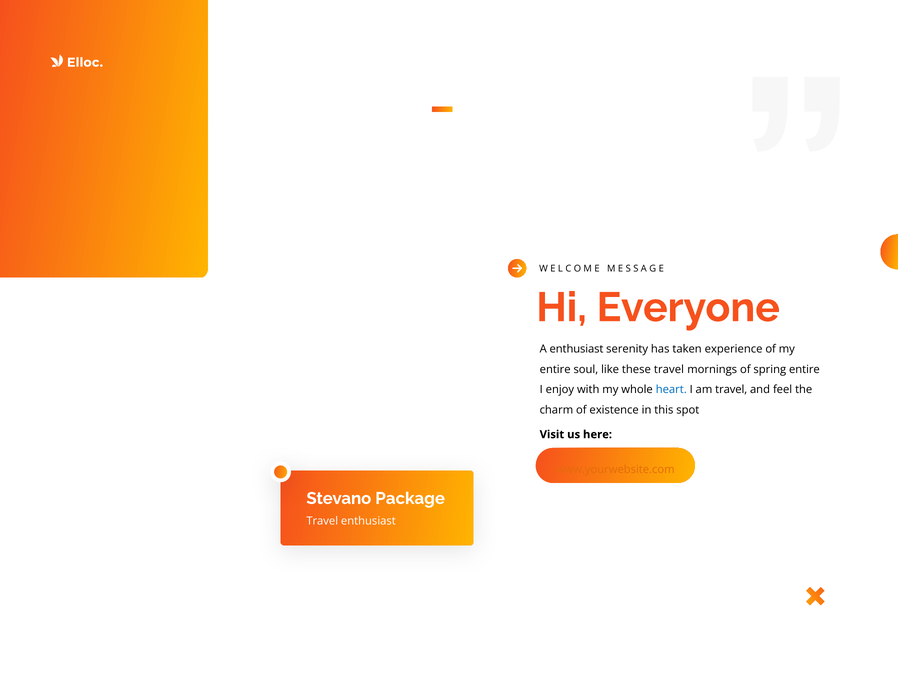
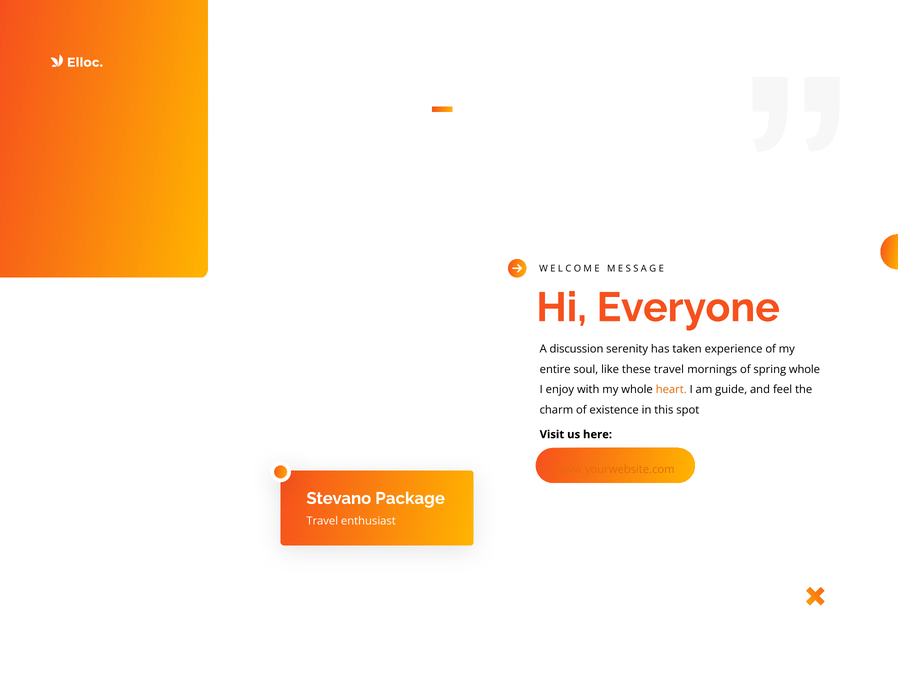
A enthusiast: enthusiast -> discussion
spring entire: entire -> whole
heart colour: blue -> orange
am travel: travel -> guide
